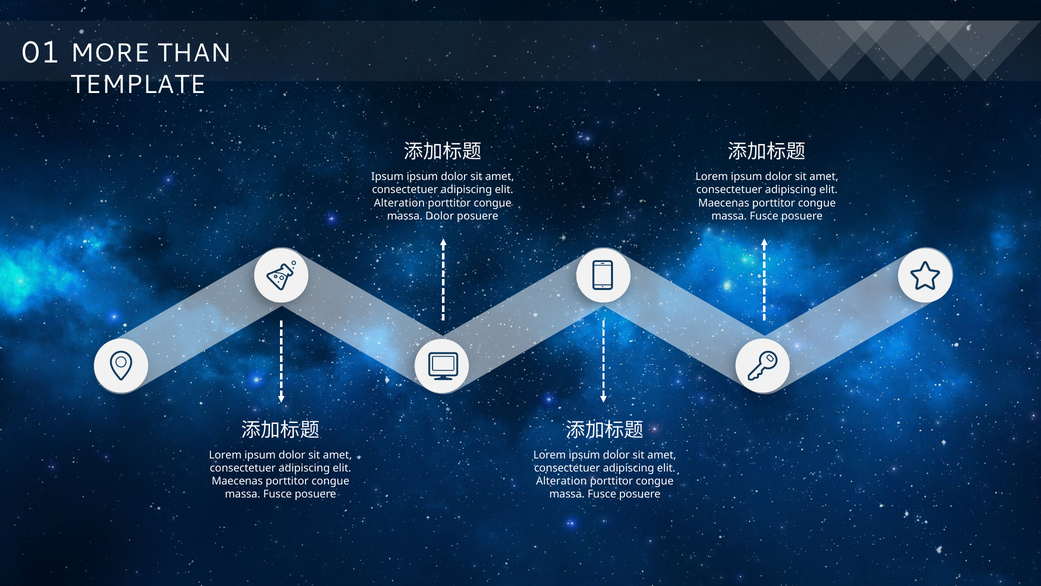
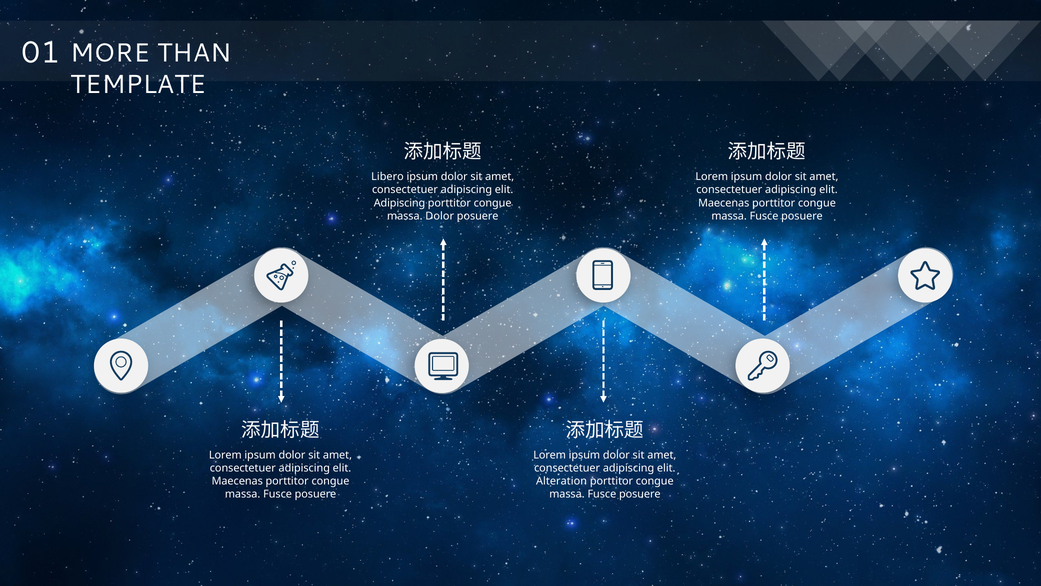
Ipsum at (387, 177): Ipsum -> Libero
Alteration at (399, 203): Alteration -> Adipiscing
